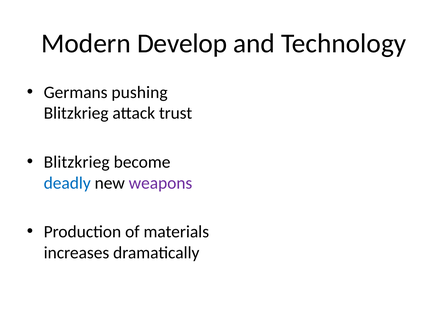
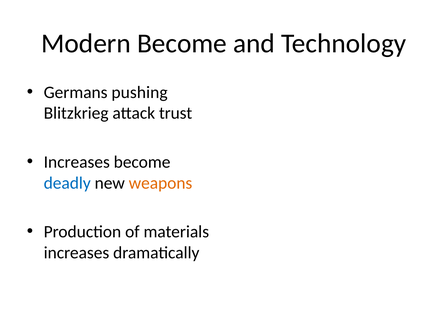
Modern Develop: Develop -> Become
Blitzkrieg at (77, 162): Blitzkrieg -> Increases
weapons colour: purple -> orange
